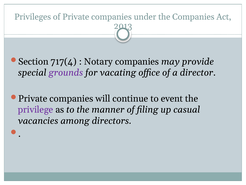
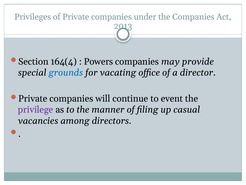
717(4: 717(4 -> 164(4
Notary: Notary -> Powers
grounds colour: purple -> blue
